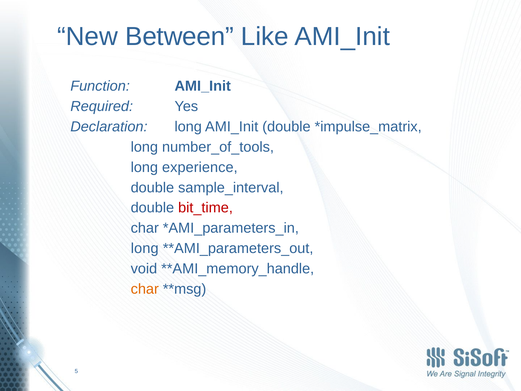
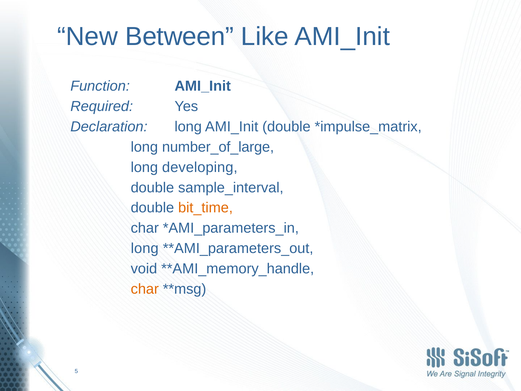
number_of_tools: number_of_tools -> number_of_large
experience: experience -> developing
bit_time colour: red -> orange
